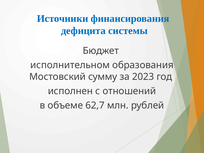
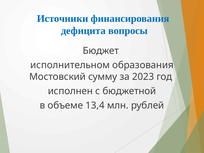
системы: системы -> вопросы
отношений: отношений -> бюджетной
62,7: 62,7 -> 13,4
